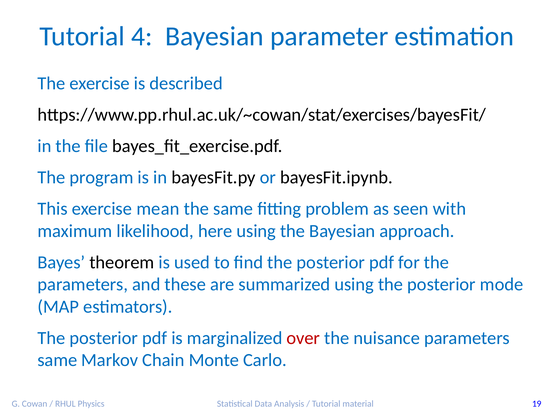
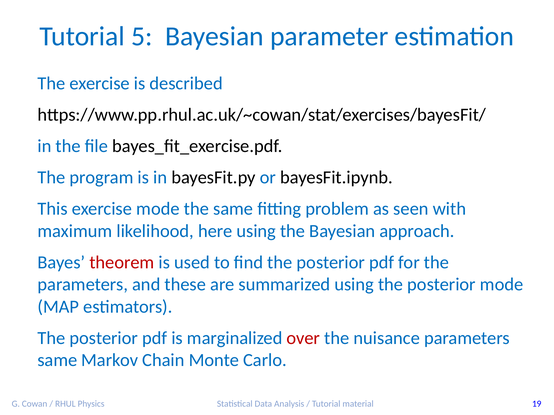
4: 4 -> 5
exercise mean: mean -> mode
theorem colour: black -> red
